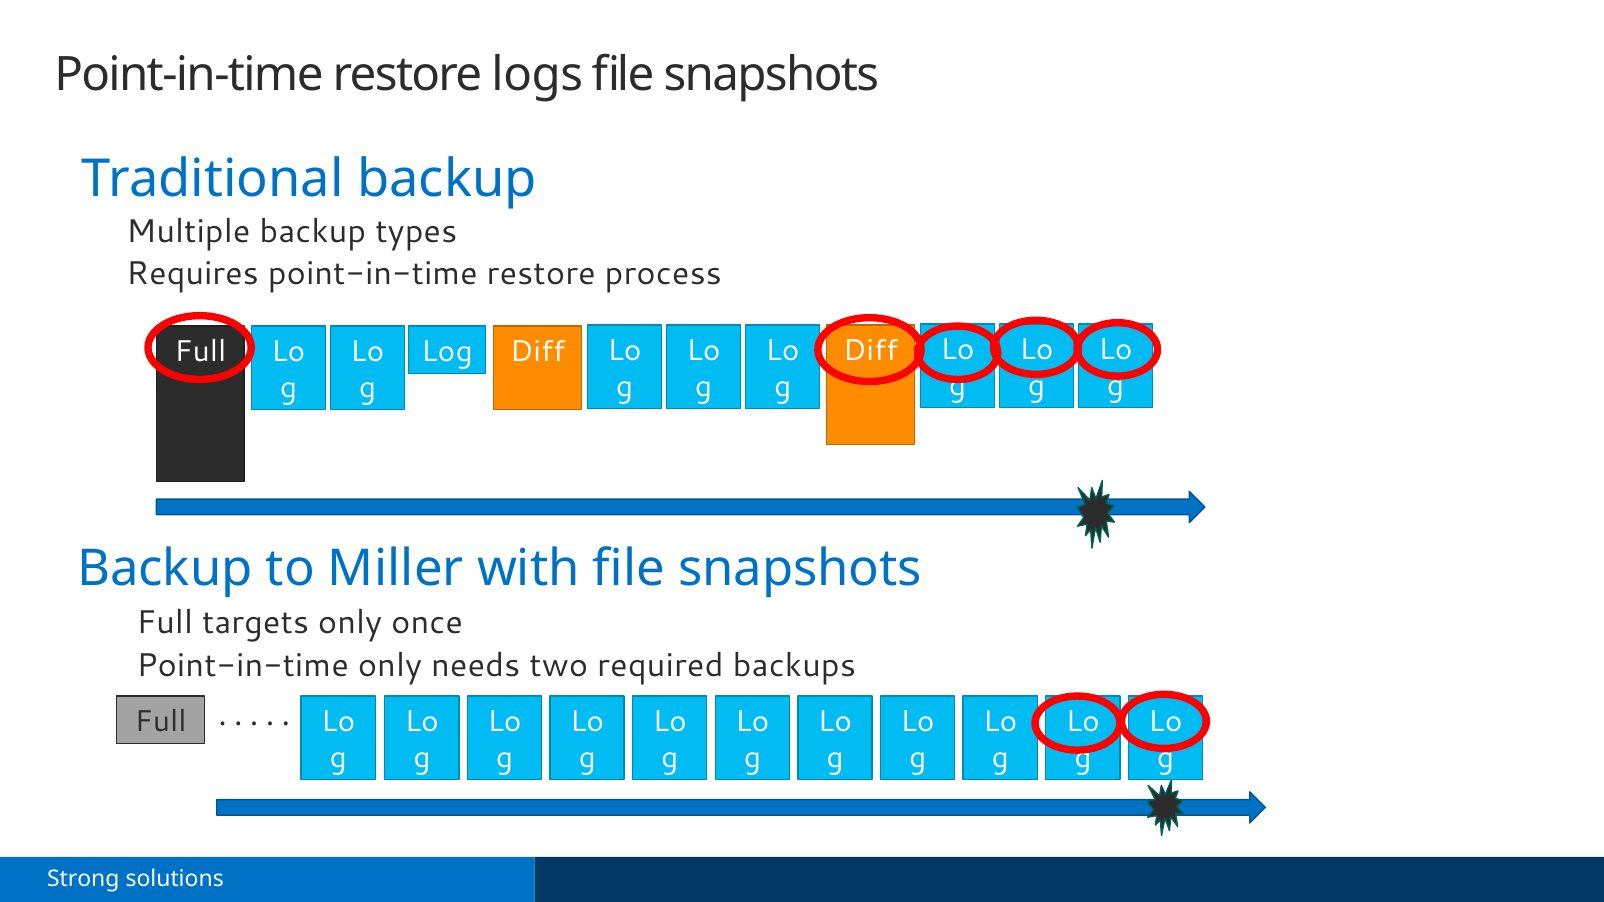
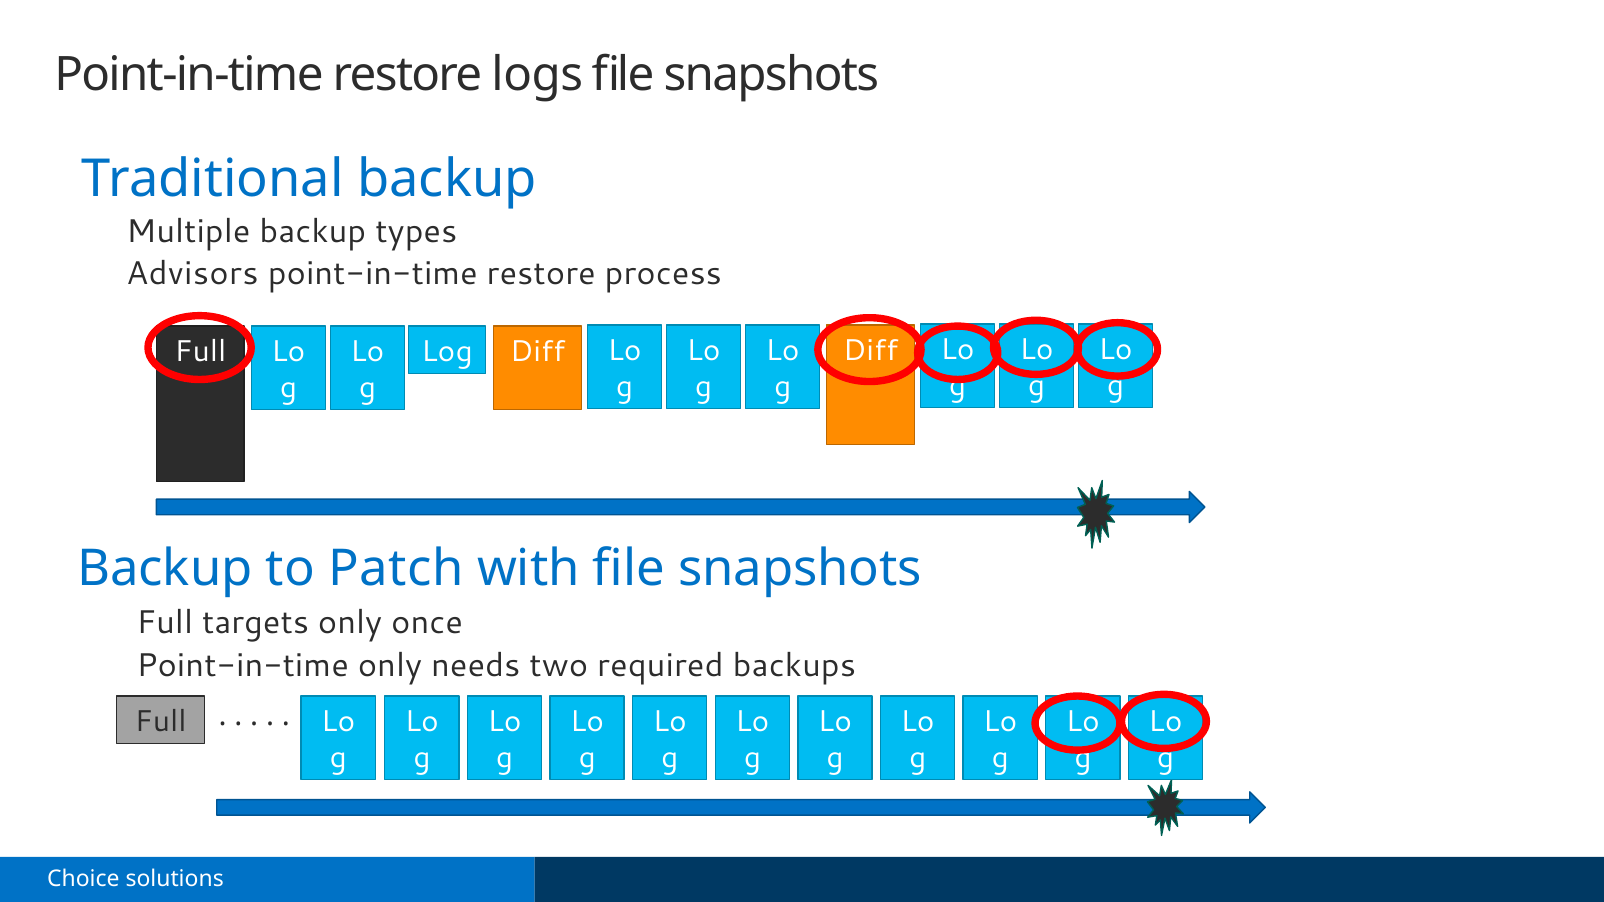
Requires: Requires -> Advisors
Miller: Miller -> Patch
Strong: Strong -> Choice
